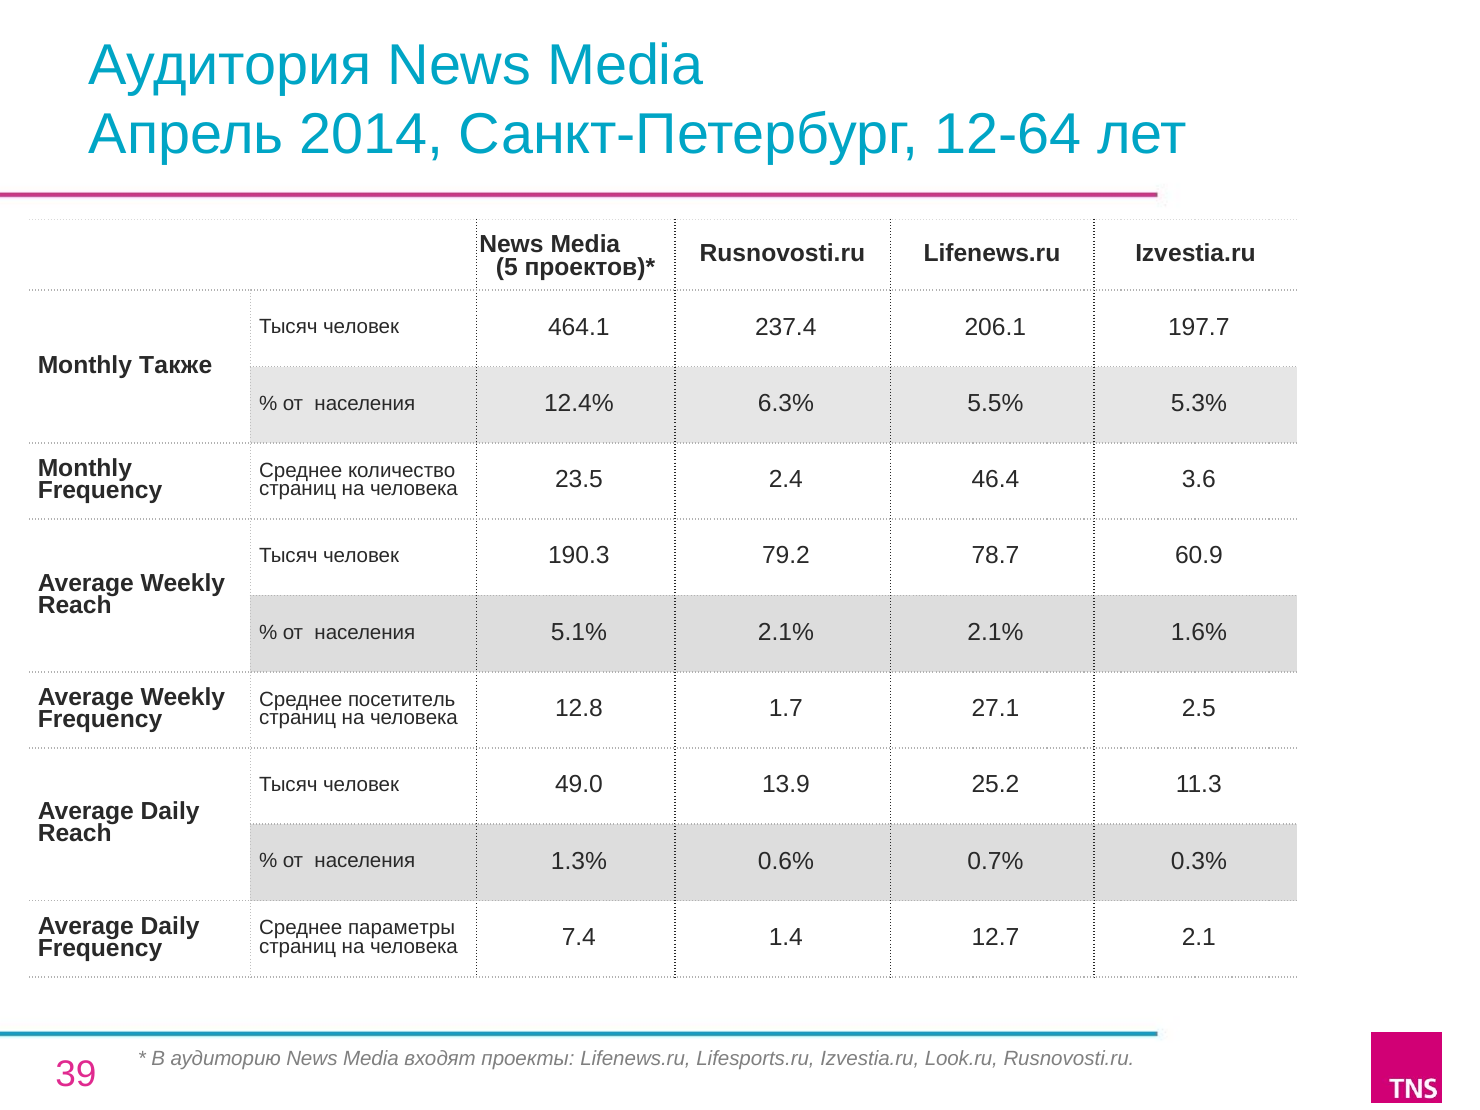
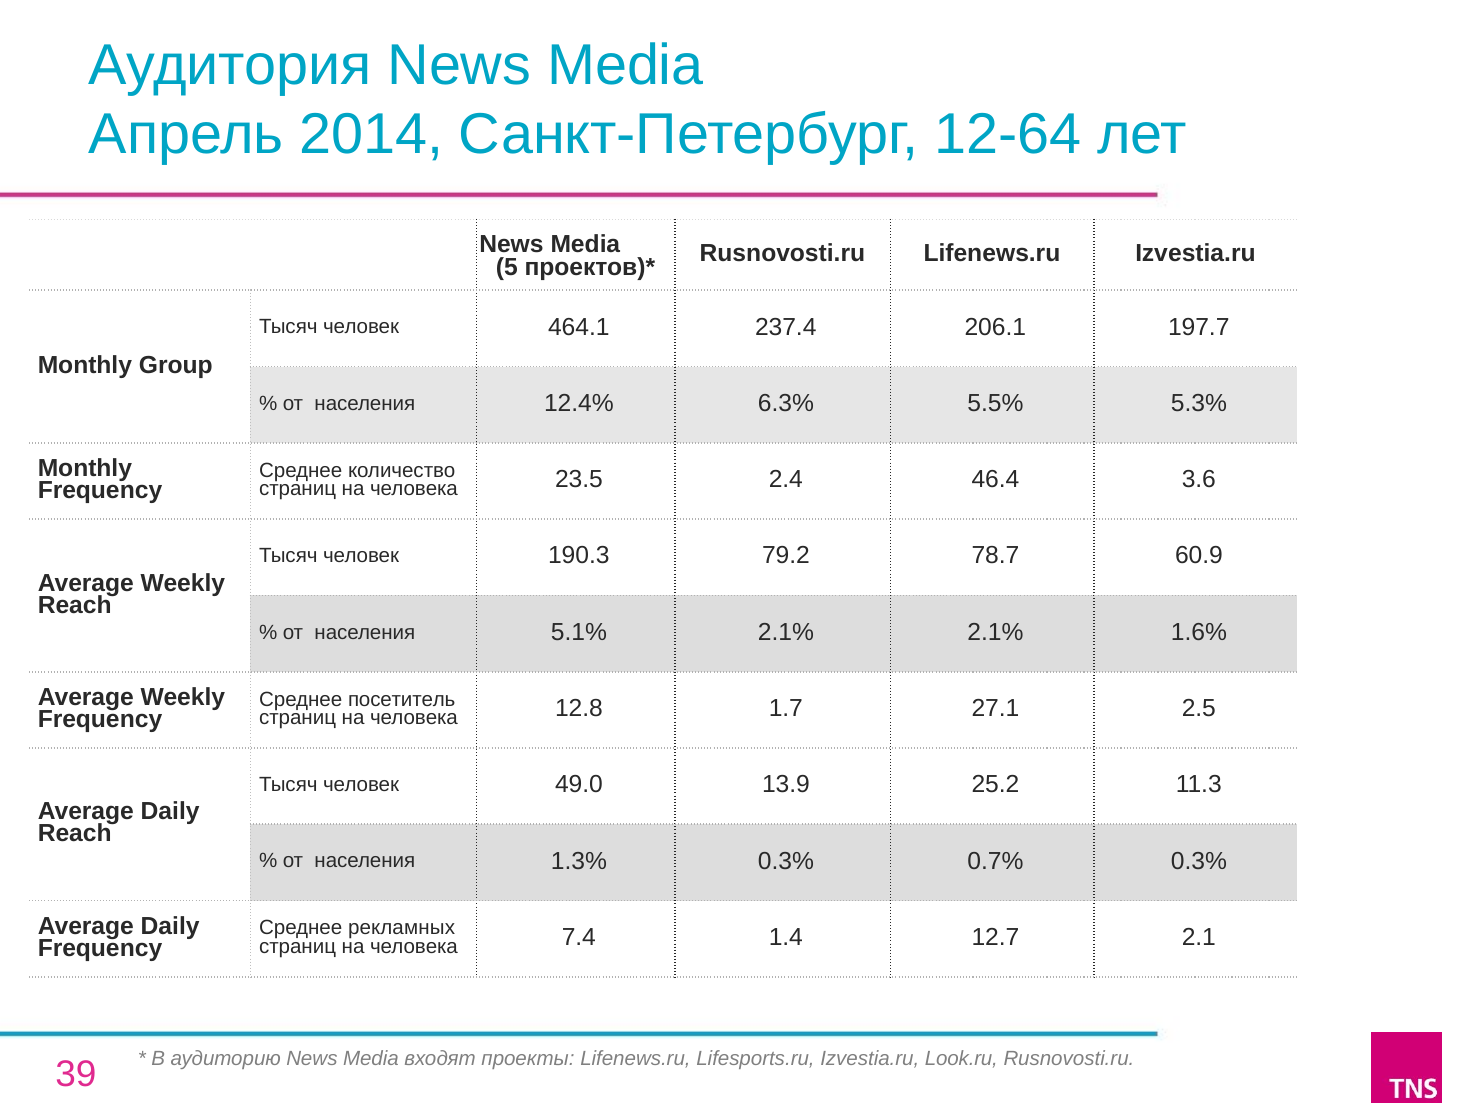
Также: Также -> Group
1.3% 0.6%: 0.6% -> 0.3%
параметры: параметры -> рекламных
